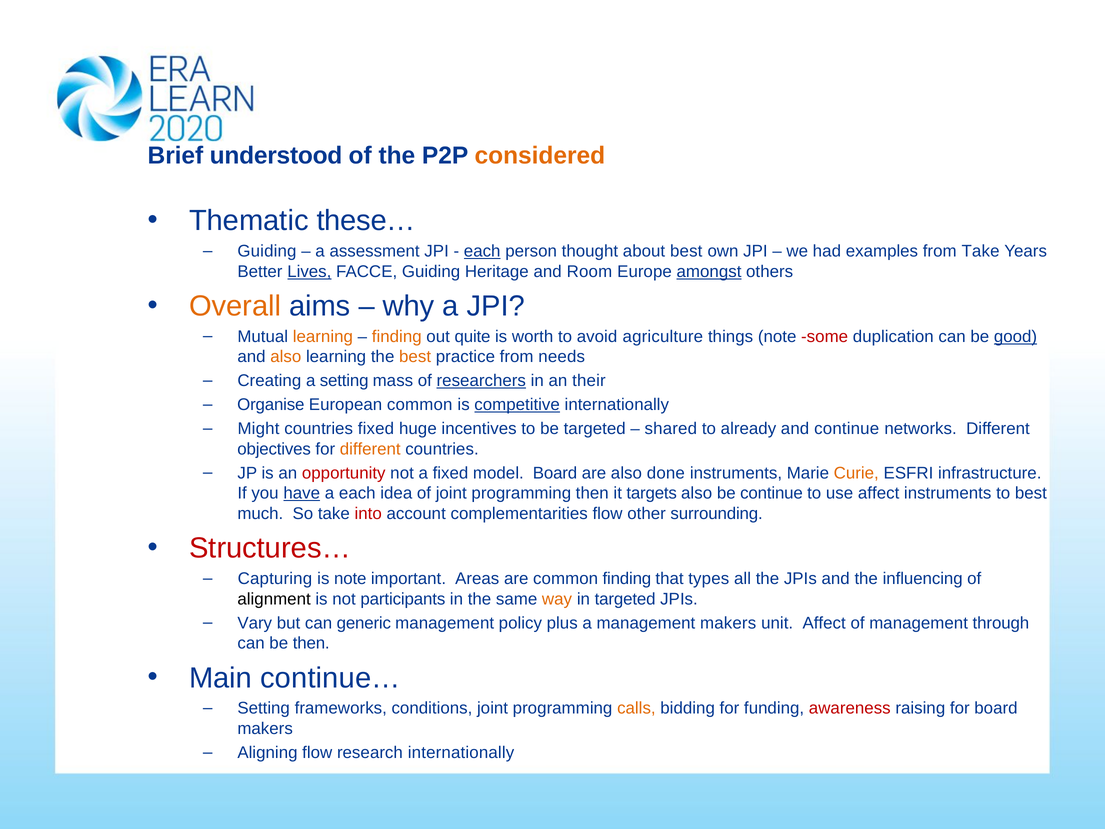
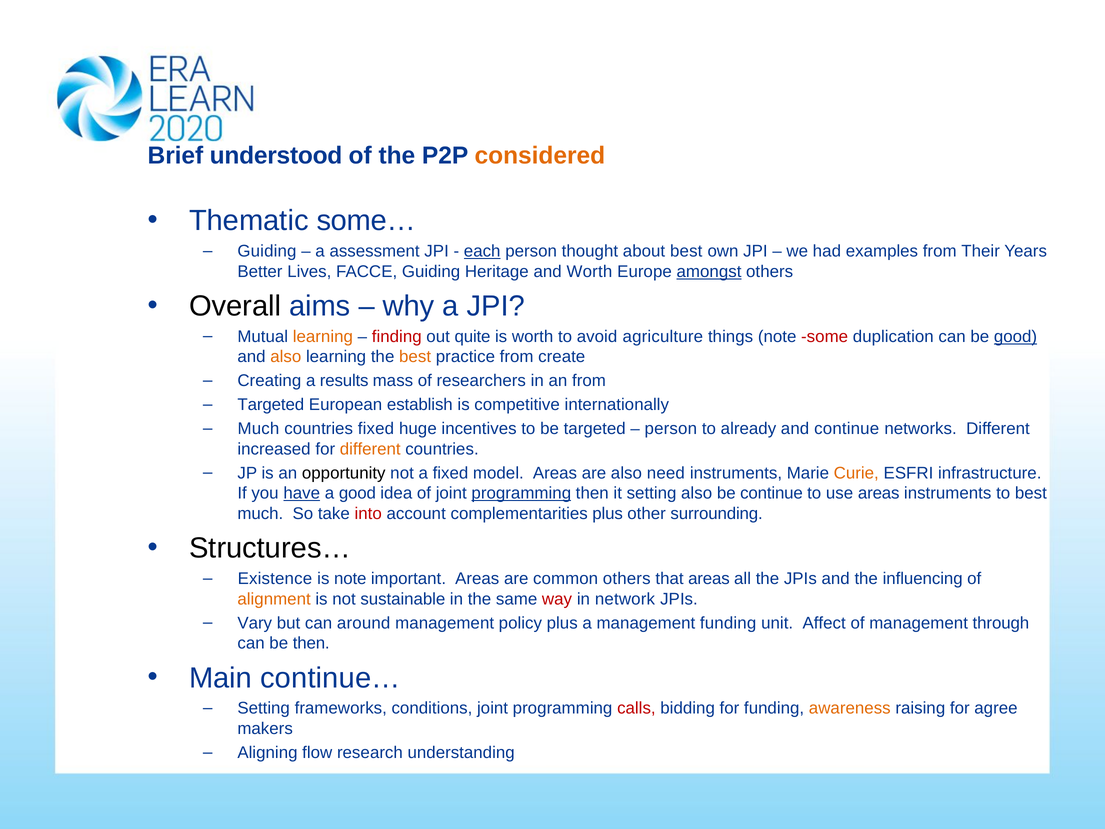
these…: these… -> some…
from Take: Take -> Their
Lives underline: present -> none
and Room: Room -> Worth
Overall colour: orange -> black
finding at (397, 337) colour: orange -> red
needs: needs -> create
a setting: setting -> results
researchers underline: present -> none
an their: their -> from
Organise at (271, 405): Organise -> Targeted
European common: common -> establish
competitive underline: present -> none
Might at (258, 429): Might -> Much
shared at (671, 429): shared -> person
objectives: objectives -> increased
opportunity colour: red -> black
model Board: Board -> Areas
done: done -> need
a each: each -> good
programming at (521, 493) underline: none -> present
it targets: targets -> setting
use affect: affect -> areas
complementarities flow: flow -> plus
Structures… colour: red -> black
Capturing: Capturing -> Existence
common finding: finding -> others
that types: types -> areas
alignment colour: black -> orange
participants: participants -> sustainable
way colour: orange -> red
in targeted: targeted -> network
generic: generic -> around
management makers: makers -> funding
calls colour: orange -> red
awareness colour: red -> orange
for board: board -> agree
research internationally: internationally -> understanding
